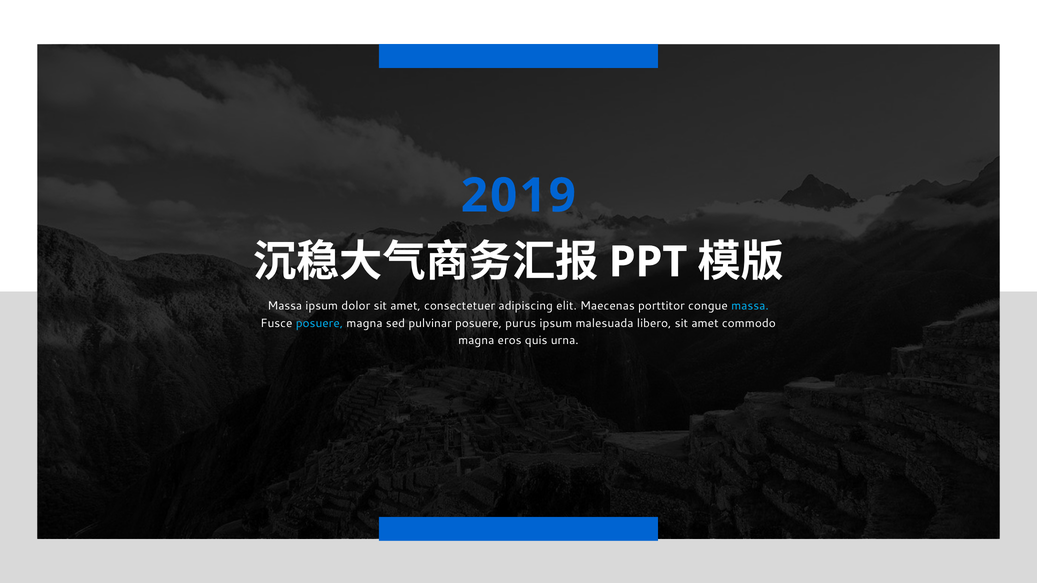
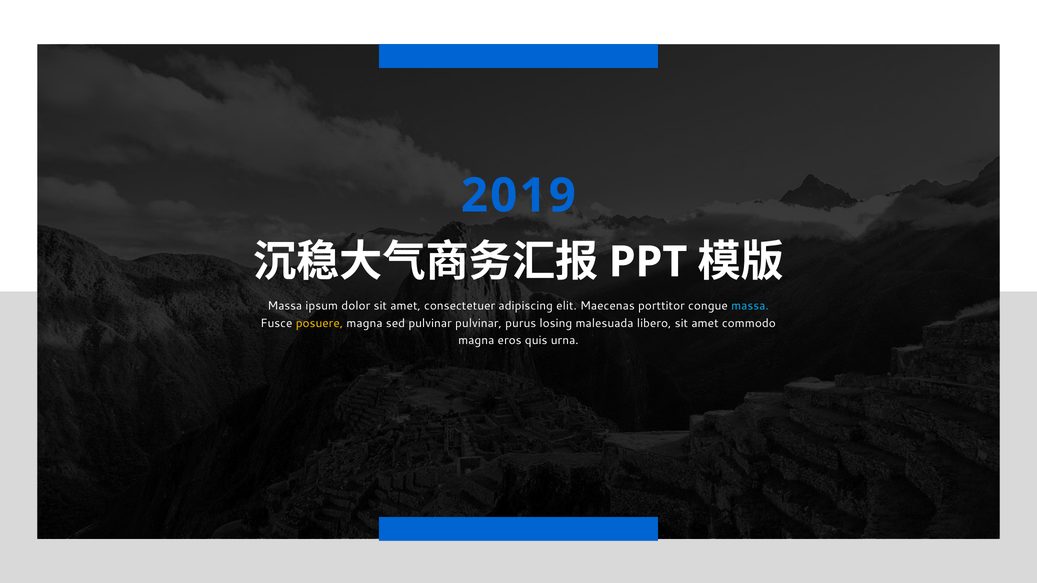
posuere at (319, 323) colour: light blue -> yellow
pulvinar posuere: posuere -> pulvinar
purus ipsum: ipsum -> losing
